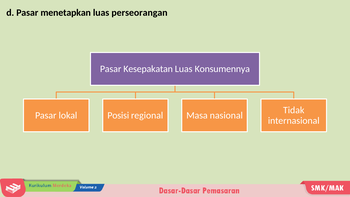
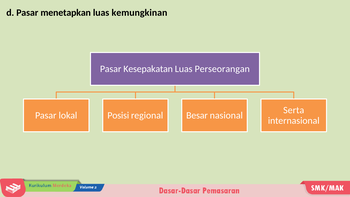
perseorangan: perseorangan -> kemungkinan
Konsumennya: Konsumennya -> Perseorangan
Tidak: Tidak -> Serta
Masa: Masa -> Besar
